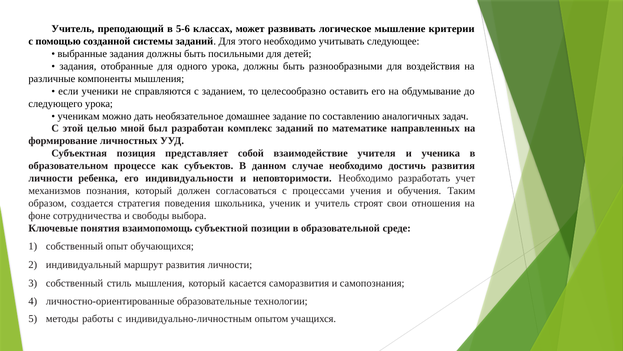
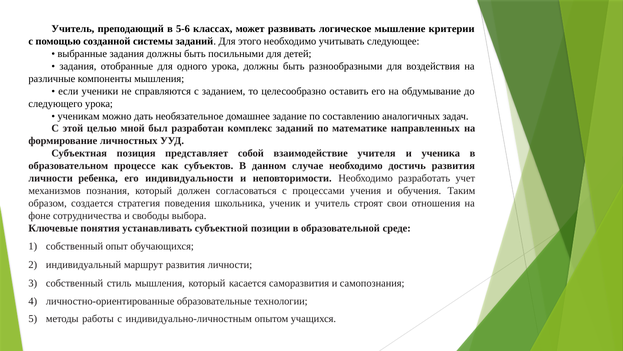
взаимопомощь: взаимопомощь -> устанавливать
